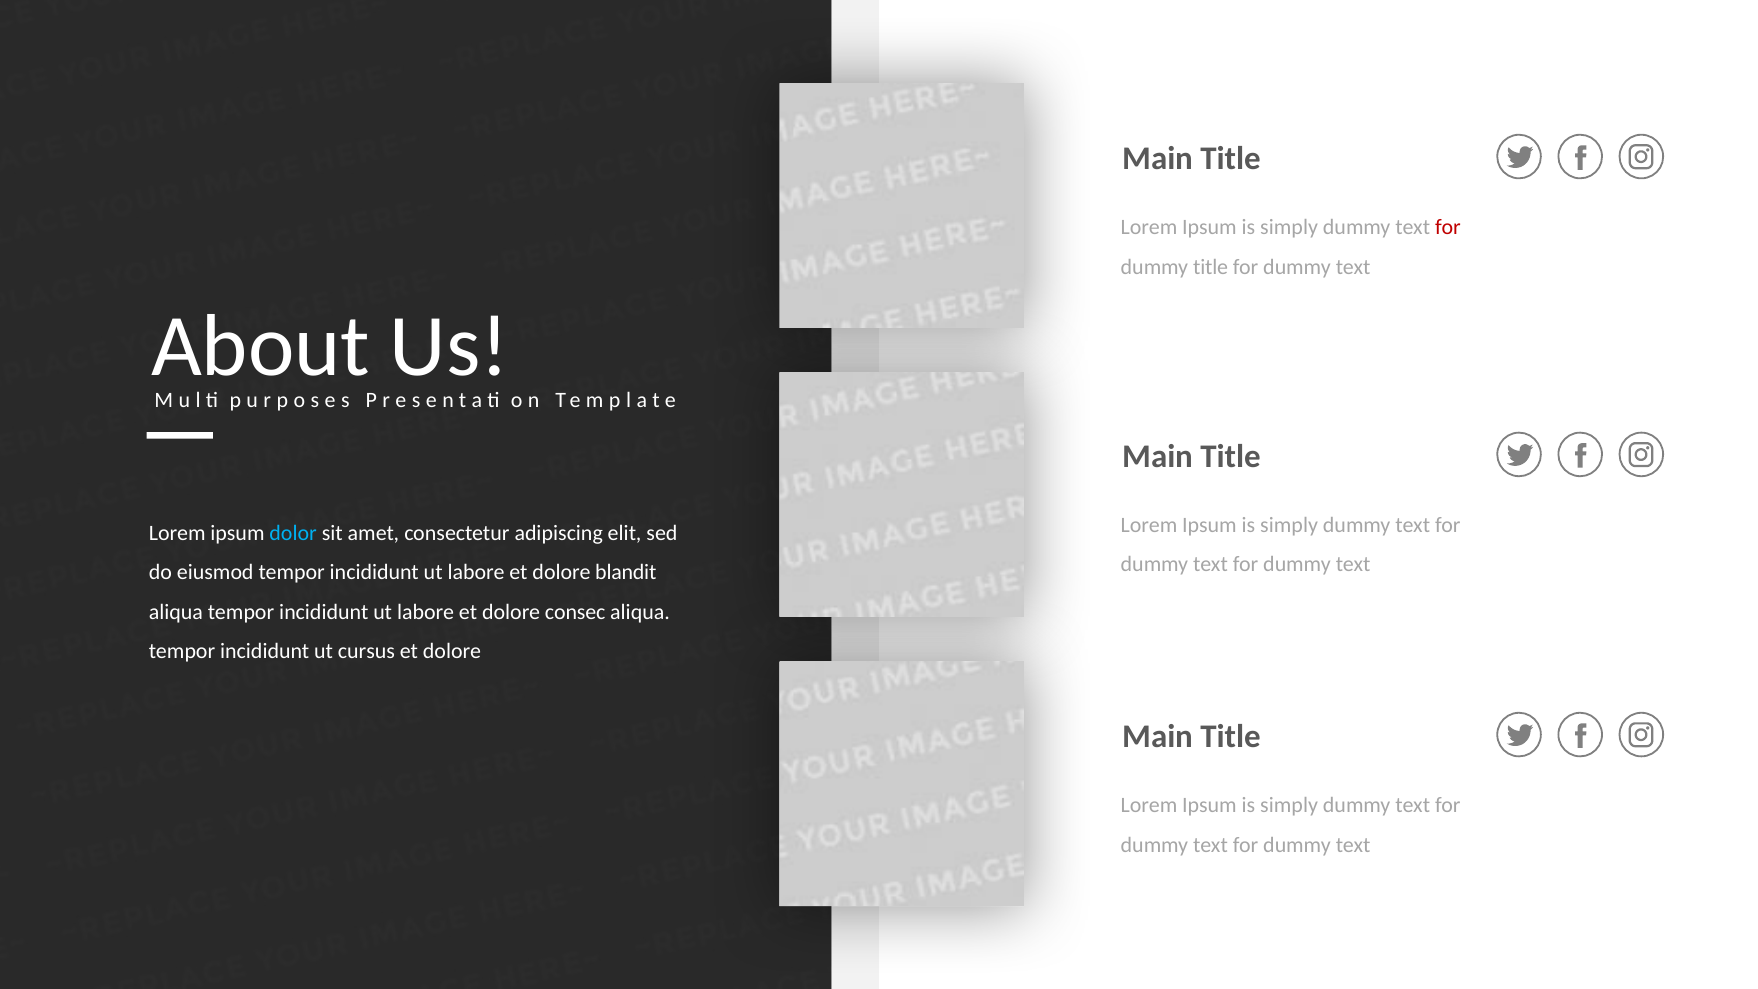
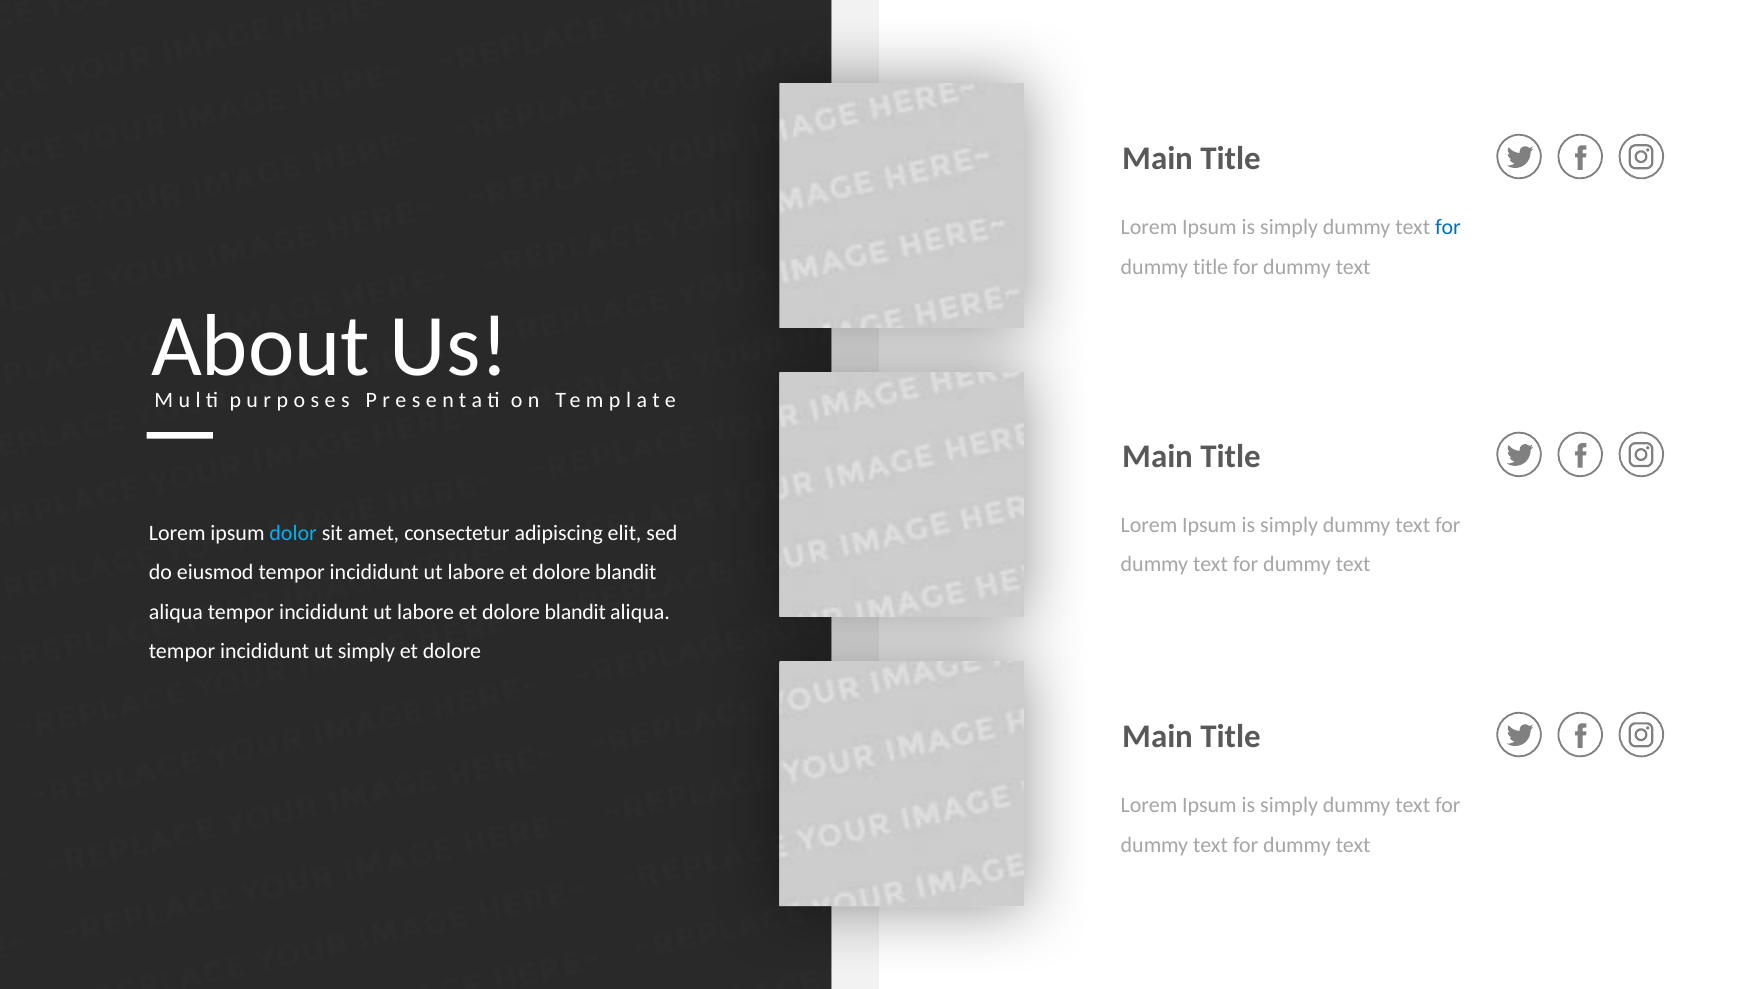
for at (1448, 227) colour: red -> blue
consec at (575, 612): consec -> blandit
ut cursus: cursus -> simply
